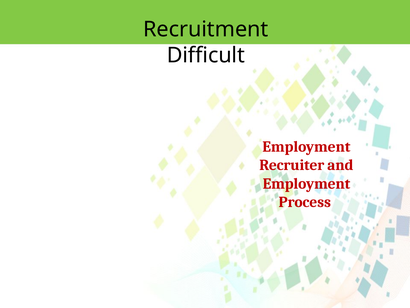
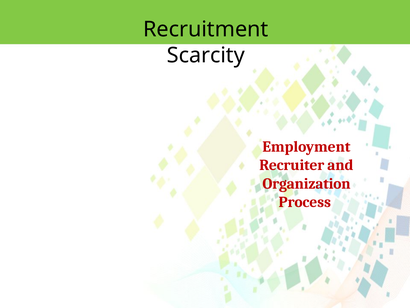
Difficult: Difficult -> Scarcity
Employment at (307, 183): Employment -> Organization
